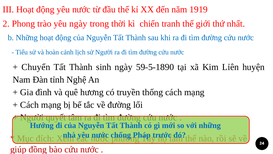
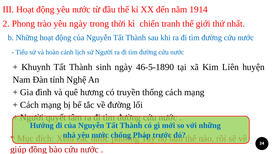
1919: 1919 -> 1914
Chuyển: Chuyển -> Khuynh
59-5-1890: 59-5-1890 -> 46-5-1890
